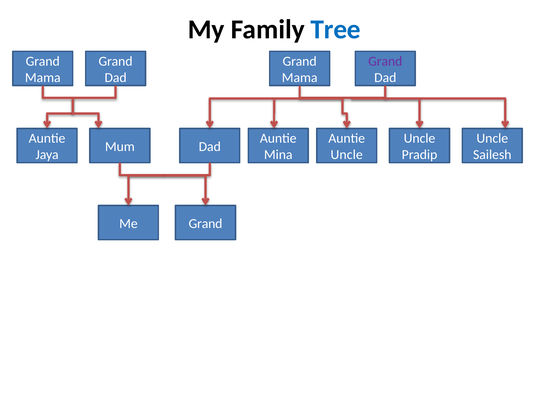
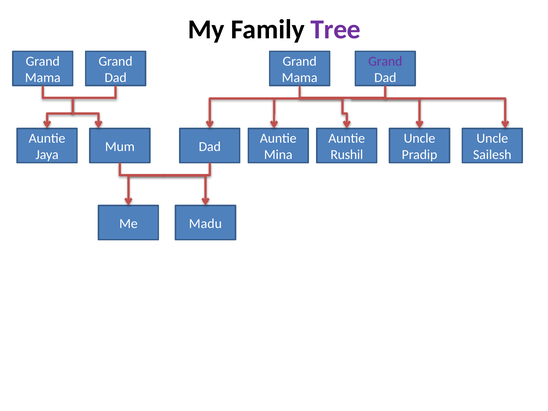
Tree colour: blue -> purple
Uncle at (347, 155): Uncle -> Rushil
Me Grand: Grand -> Madu
